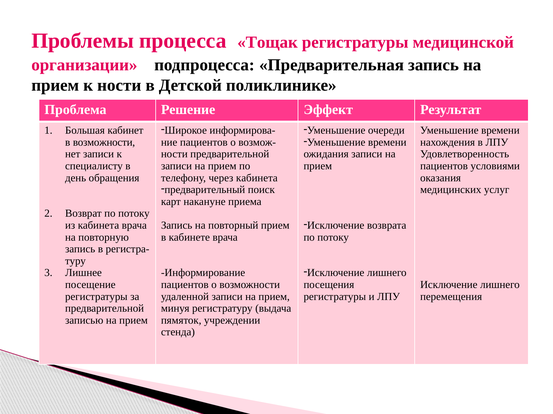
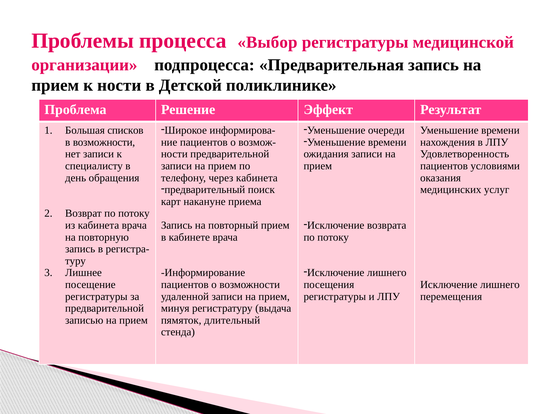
Тощак: Тощак -> Выбор
кабинет: кабинет -> списков
учреждении: учреждении -> длительный
